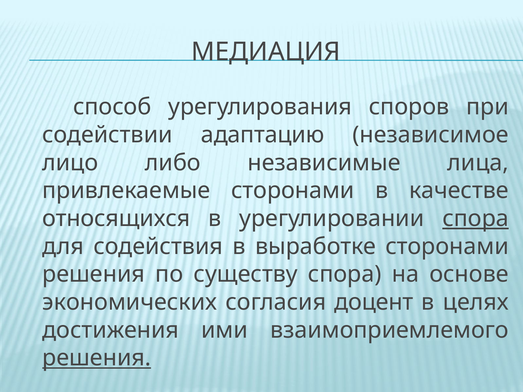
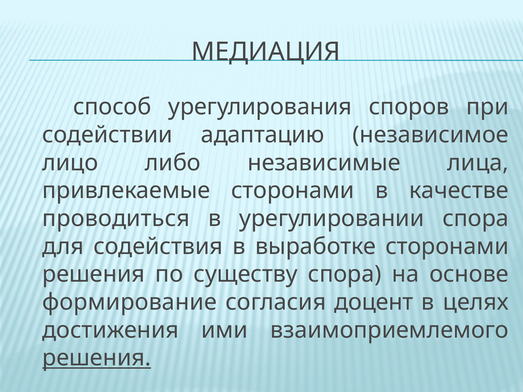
относящихся: относящихся -> проводиться
спора at (476, 219) underline: present -> none
экономических: экономических -> формирование
